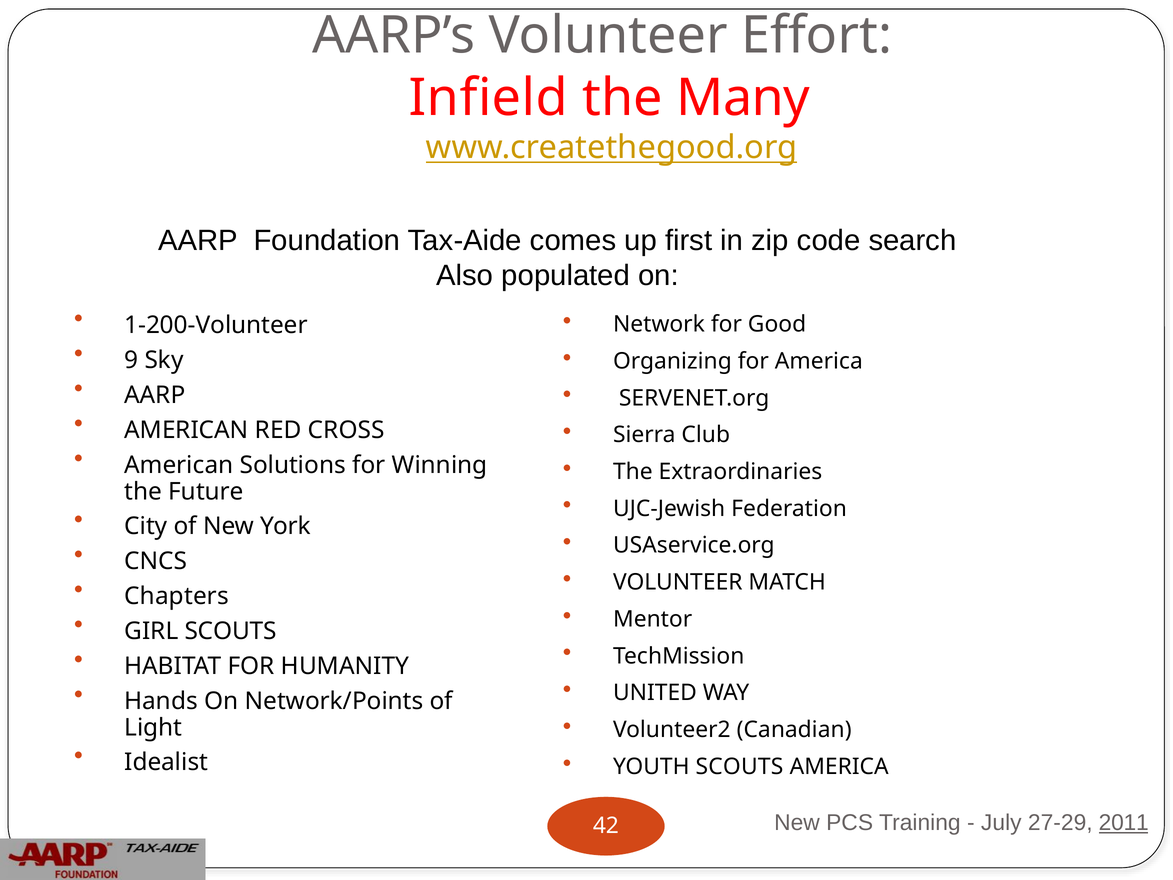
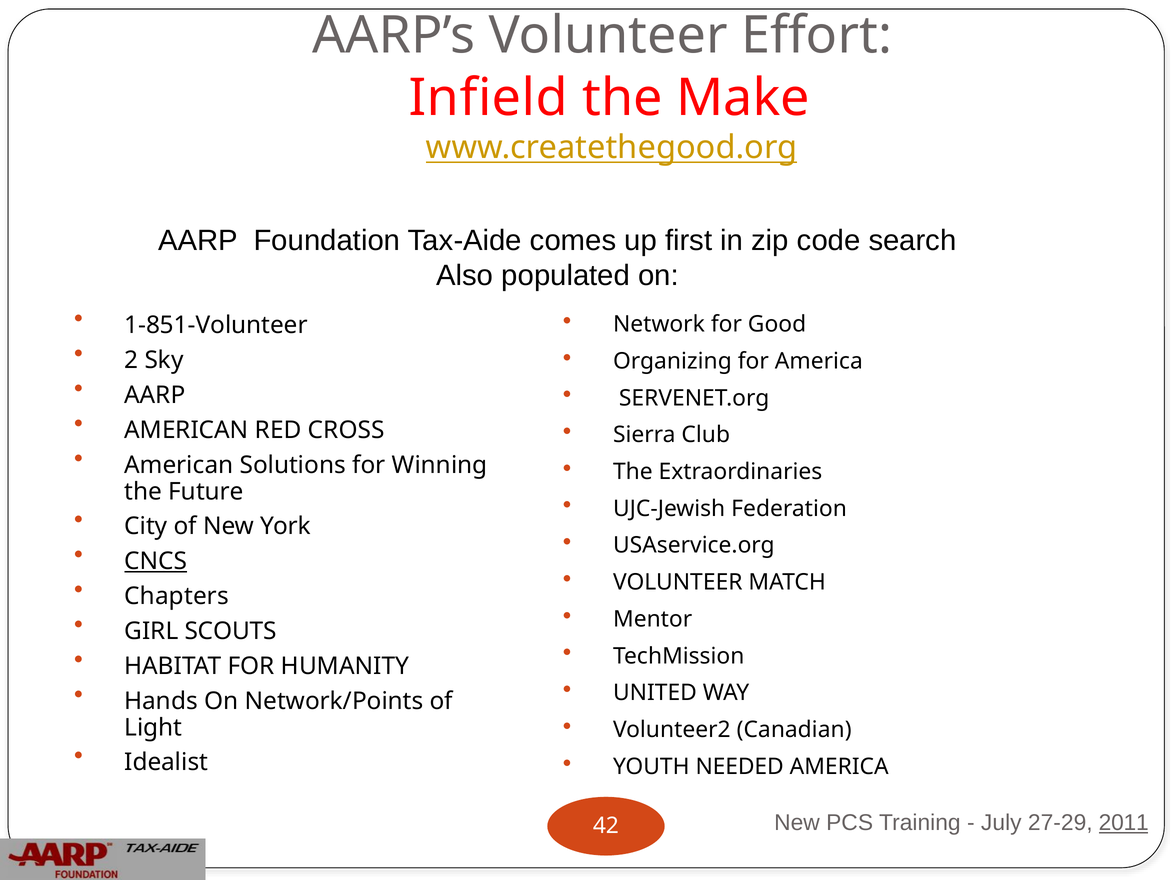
Many: Many -> Make
1-200-Volunteer: 1-200-Volunteer -> 1-851-Volunteer
9: 9 -> 2
CNCS underline: none -> present
YOUTH SCOUTS: SCOUTS -> NEEDED
